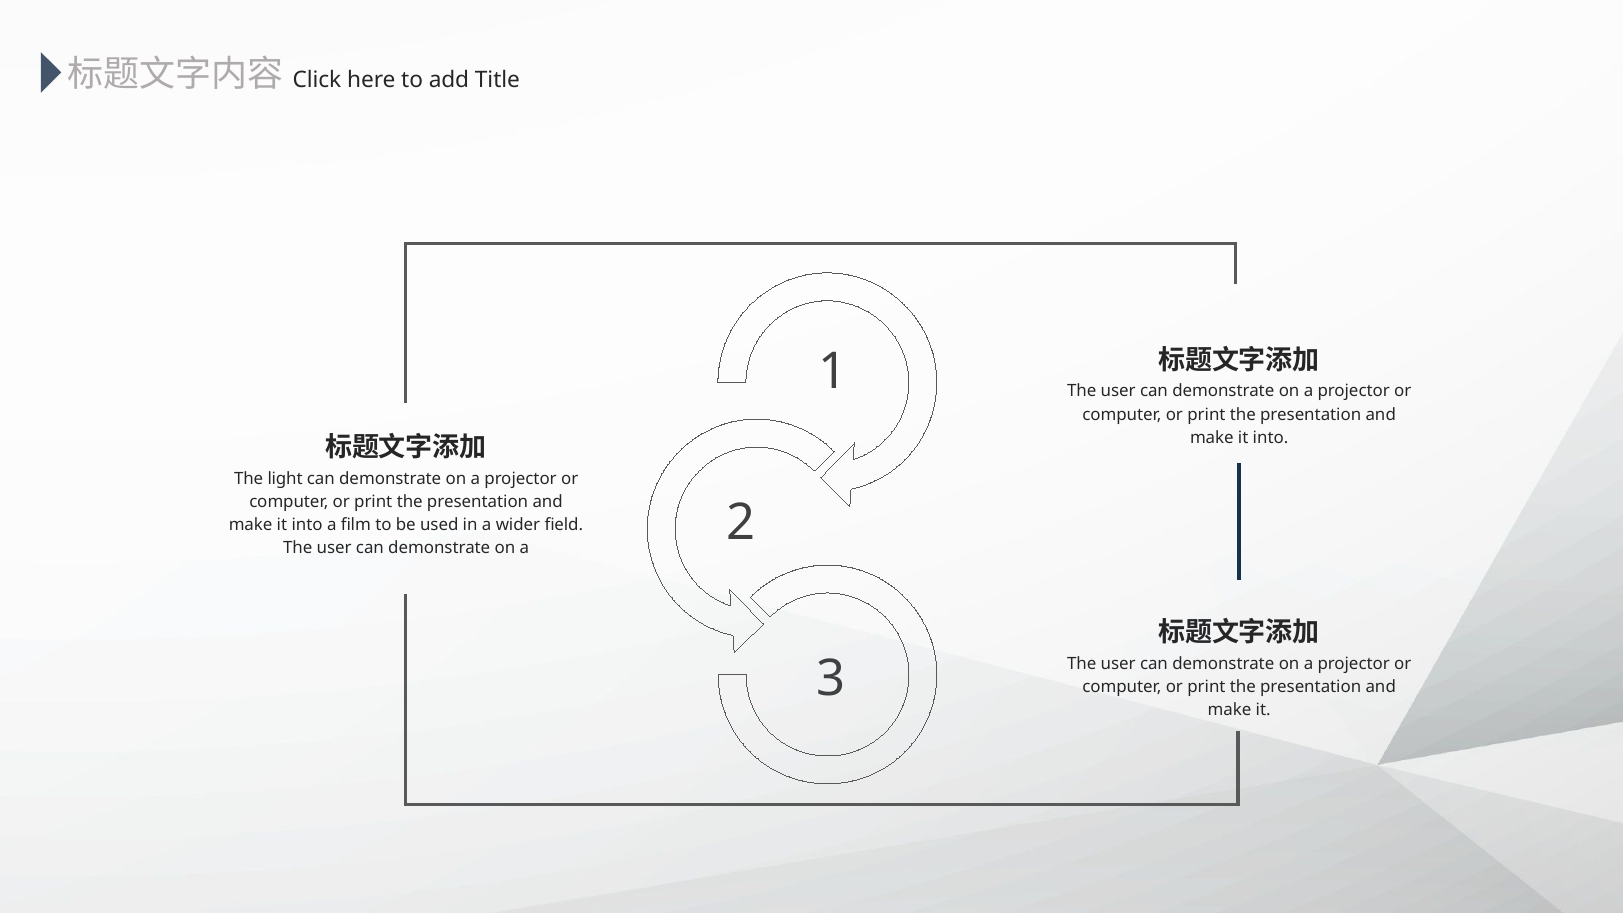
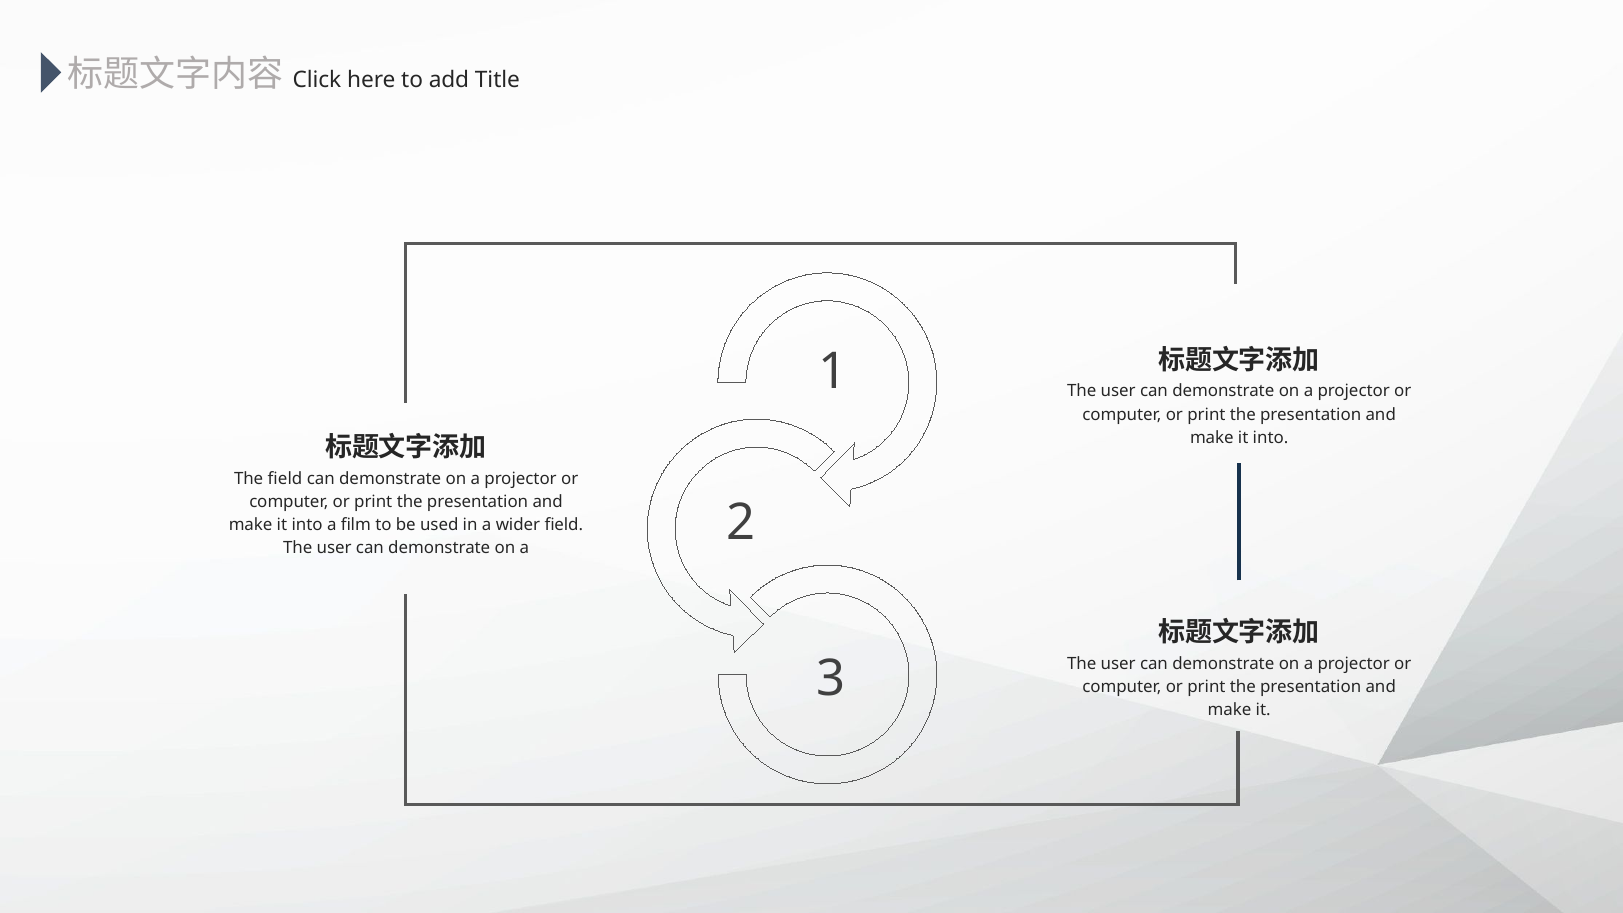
The light: light -> field
